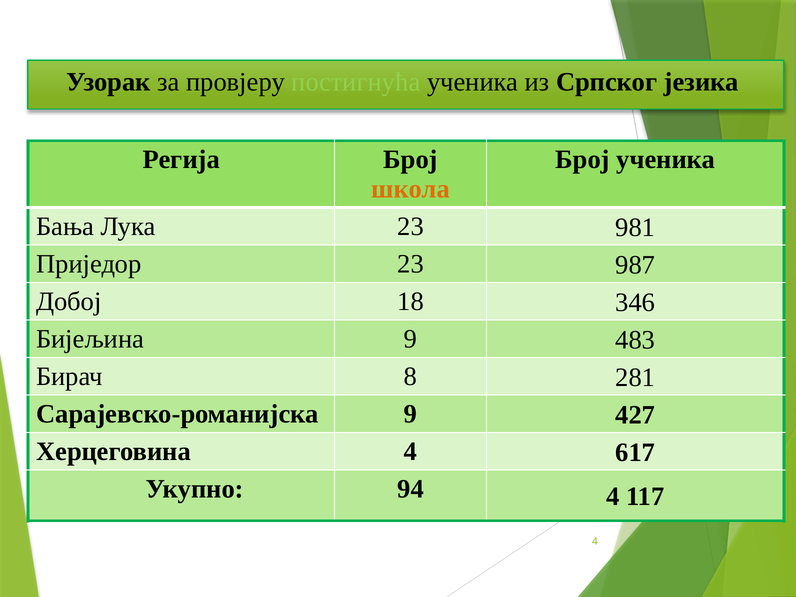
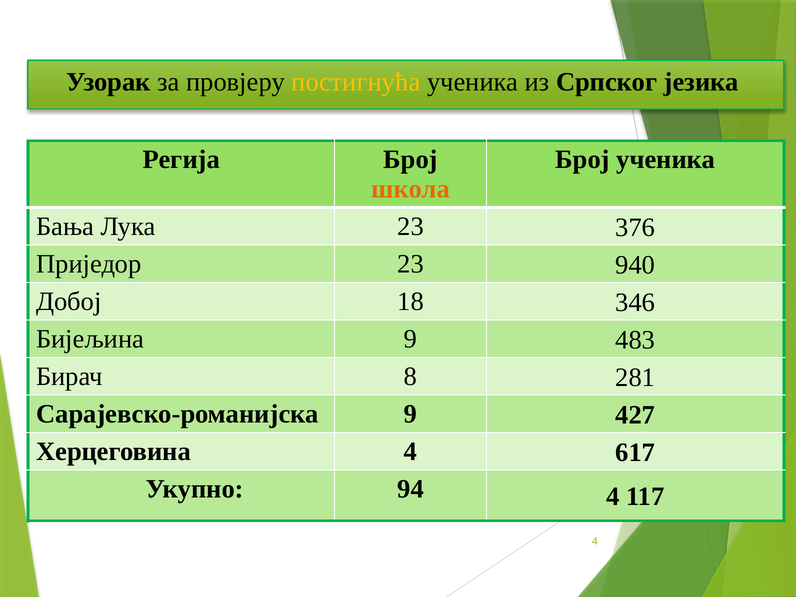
постигнућа colour: light green -> yellow
981: 981 -> 376
987: 987 -> 940
